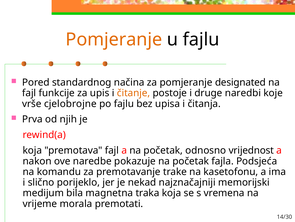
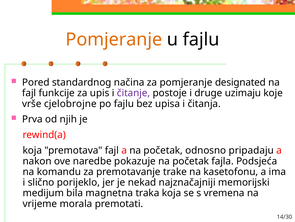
čitanje colour: orange -> purple
naredbi: naredbi -> uzimaju
vrijednost: vrijednost -> pripadaju
